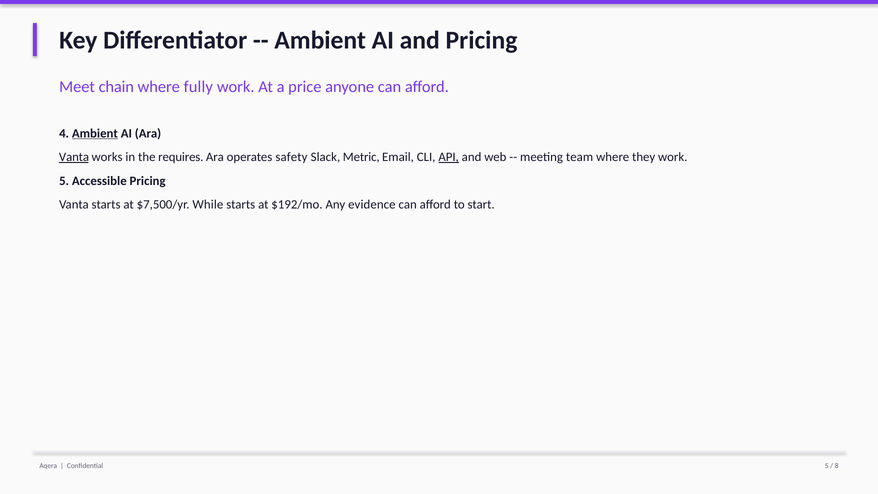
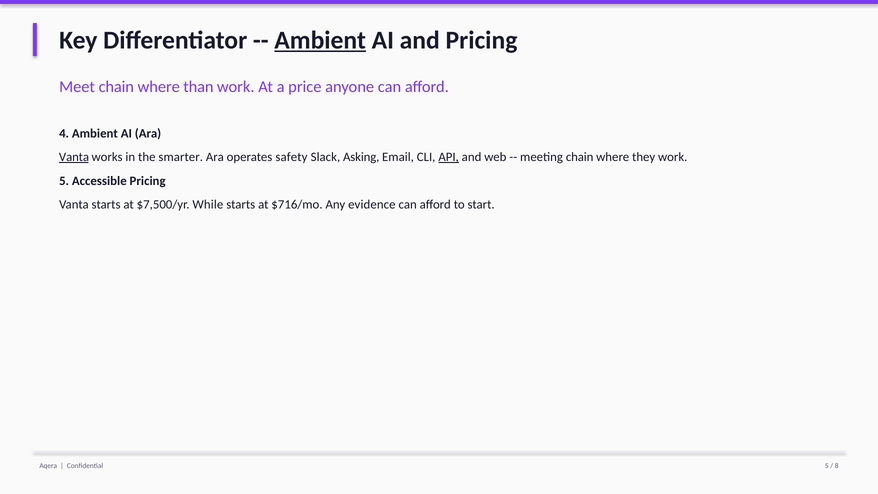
Ambient at (320, 40) underline: none -> present
fully: fully -> than
Ambient at (95, 133) underline: present -> none
requires: requires -> smarter
Metric: Metric -> Asking
meeting team: team -> chain
$192/mo: $192/mo -> $716/mo
